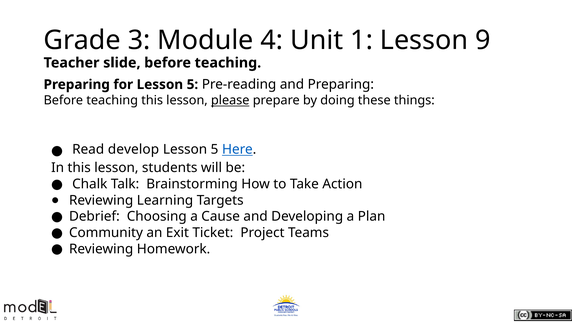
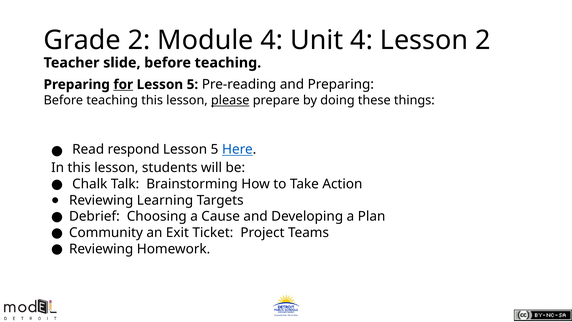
Grade 3: 3 -> 2
Unit 1: 1 -> 4
Lesson 9: 9 -> 2
for underline: none -> present
develop: develop -> respond
